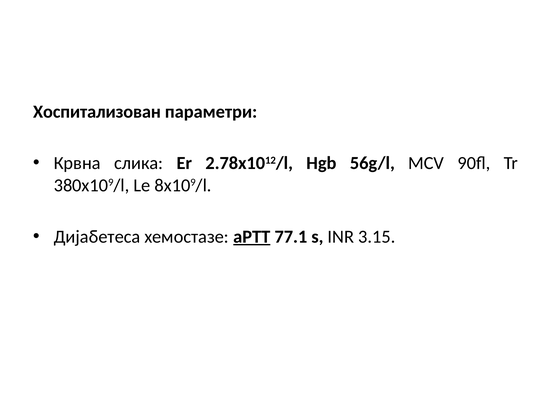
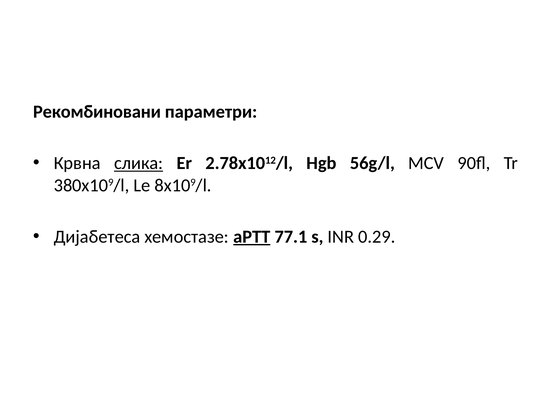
Хоспитализован: Хоспитализован -> Рекомбиновани
слика underline: none -> present
3.15: 3.15 -> 0.29
